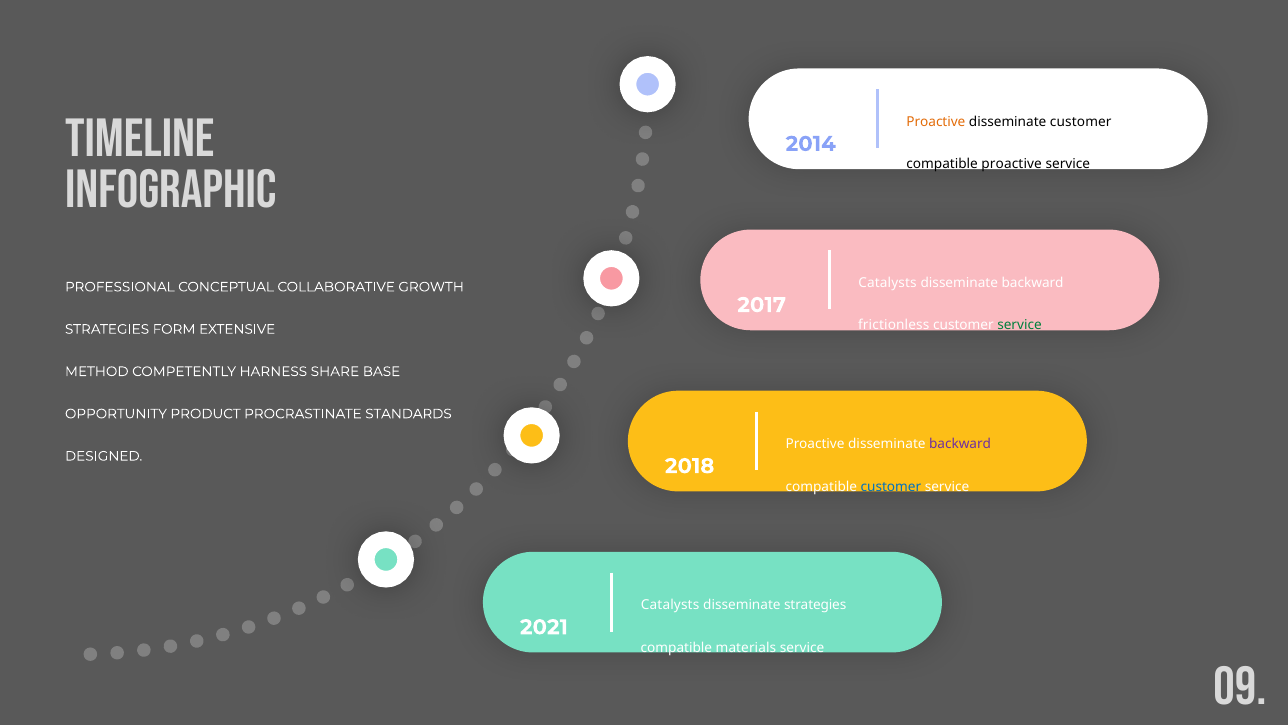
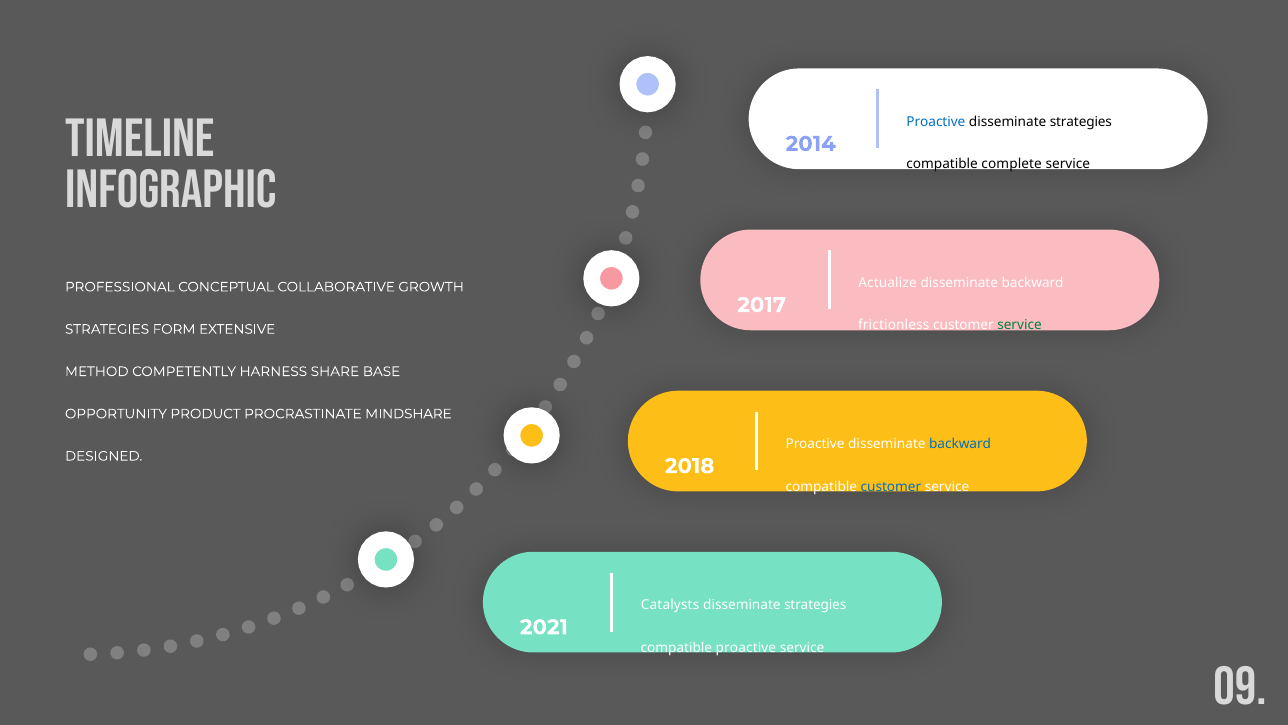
Proactive at (936, 122) colour: orange -> blue
customer at (1081, 122): customer -> strategies
compatible proactive: proactive -> complete
Catalysts at (888, 283): Catalysts -> Actualize
STANDARDS: STANDARDS -> MINDSHARE
backward at (960, 444) colour: purple -> blue
compatible materials: materials -> proactive
